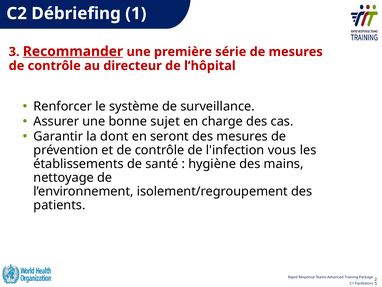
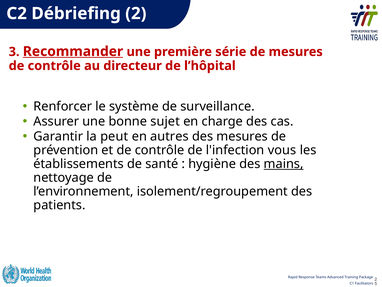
Débriefing 1: 1 -> 2
dont: dont -> peut
seront: seront -> autres
mains underline: none -> present
